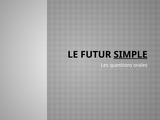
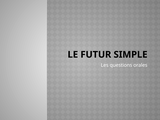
SIMPLE underline: present -> none
